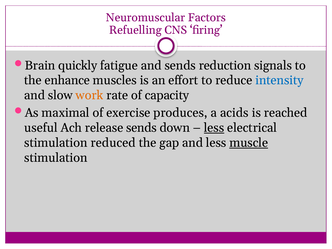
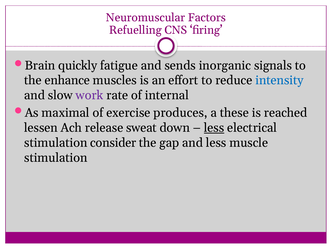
reduction: reduction -> inorganic
work colour: orange -> purple
capacity: capacity -> internal
acids: acids -> these
useful: useful -> lessen
release sends: sends -> sweat
reduced: reduced -> consider
muscle underline: present -> none
